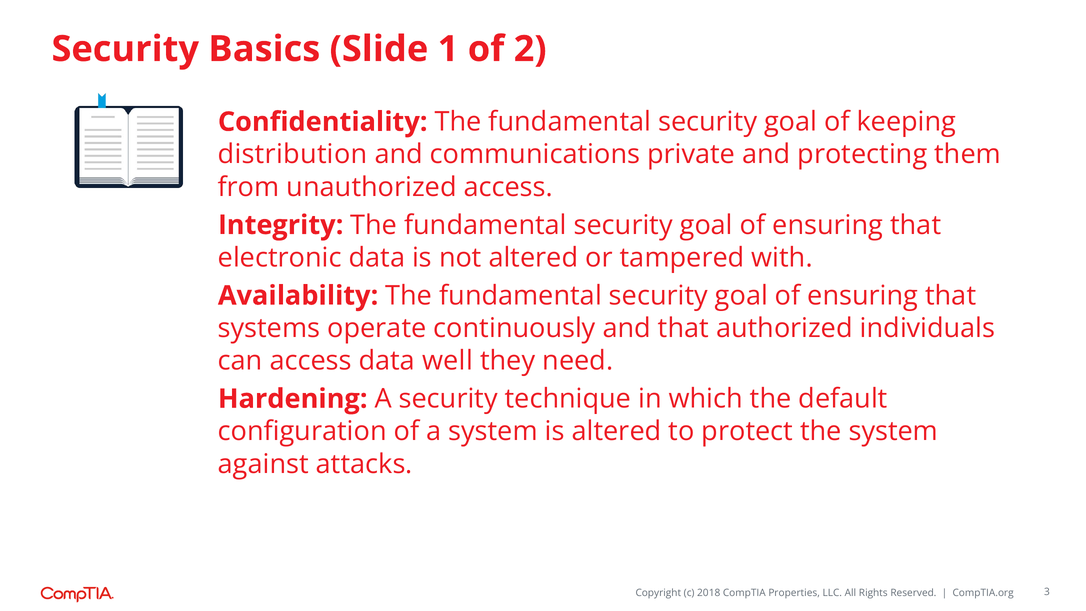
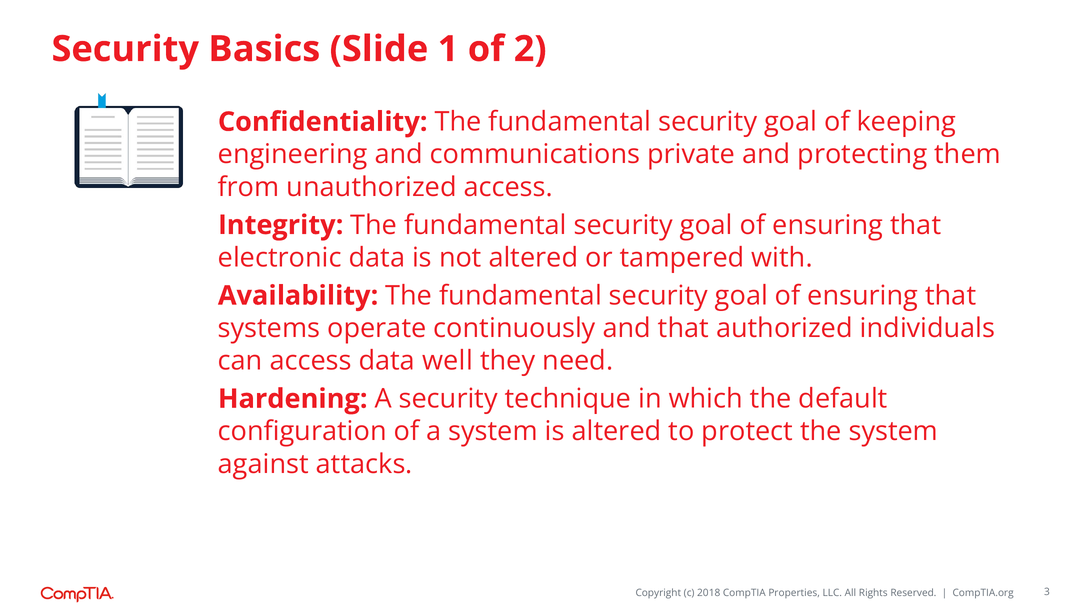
distribution: distribution -> engineering
